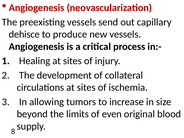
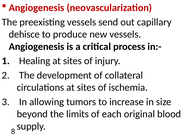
even: even -> each
